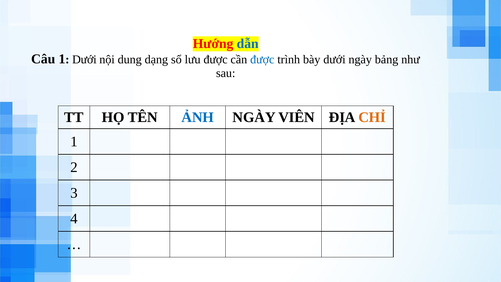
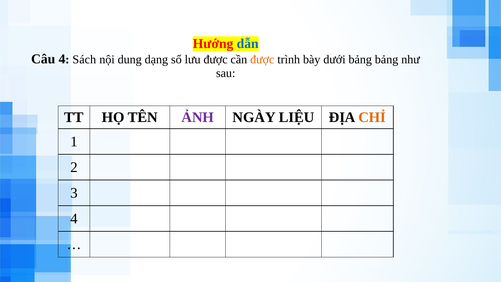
Câu 1: 1 -> 4
Dưới at (84, 59): Dưới -> Sách
được at (262, 59) colour: blue -> orange
dưới ngày: ngày -> bảng
ẢNH colour: blue -> purple
VIÊN: VIÊN -> LIỆU
